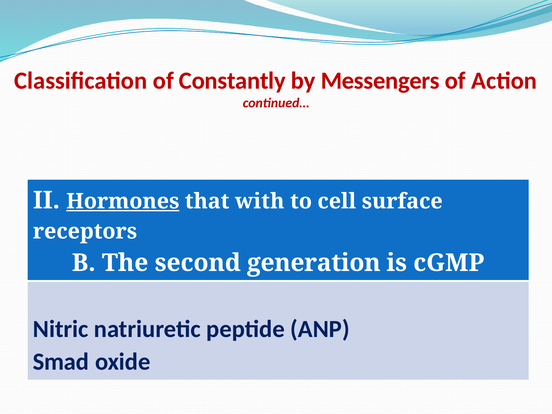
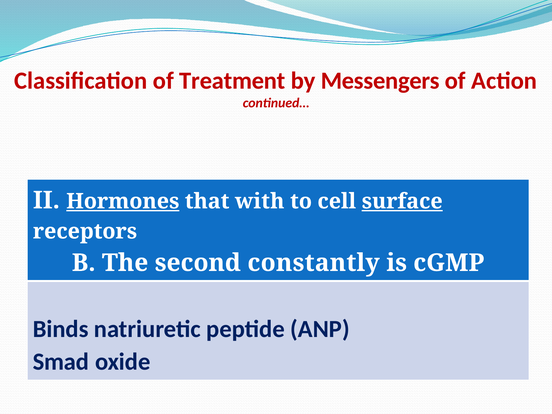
Constantly: Constantly -> Treatment
surface underline: none -> present
generation: generation -> constantly
Nitric: Nitric -> Binds
